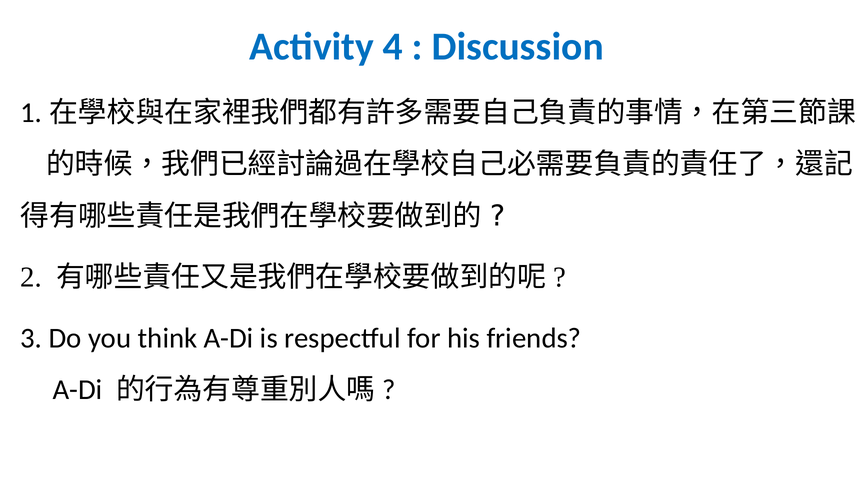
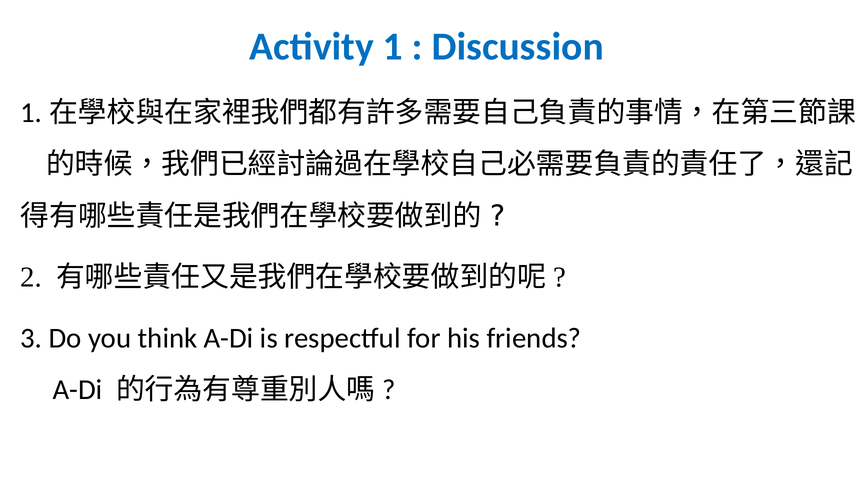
4: 4 -> 1
